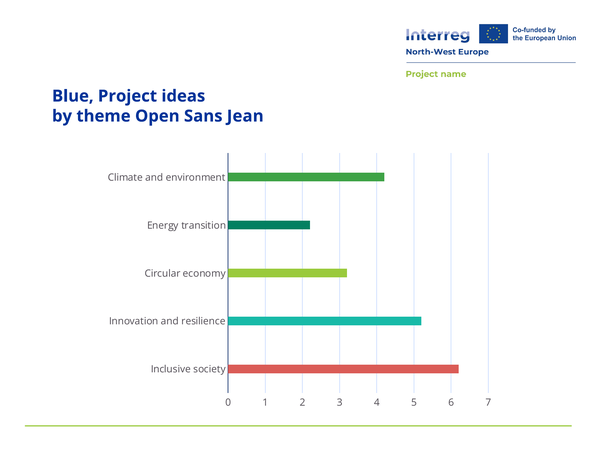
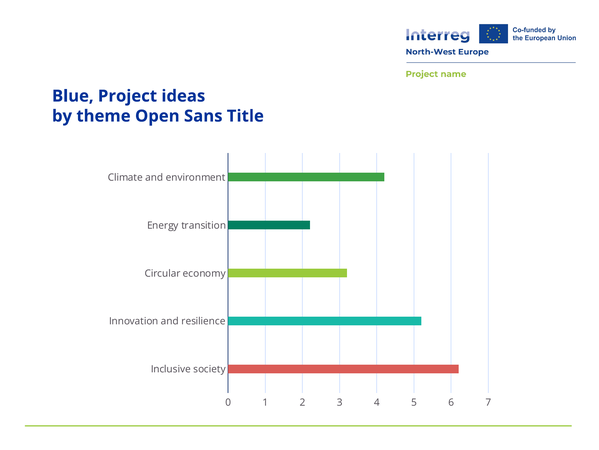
Jean: Jean -> Title
